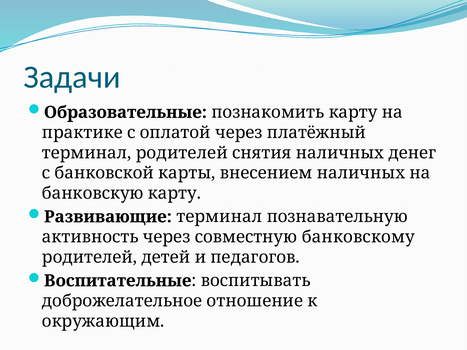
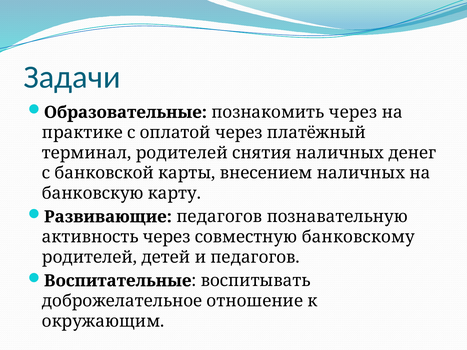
познакомить карту: карту -> через
Развивающие терминал: терминал -> педагогов
